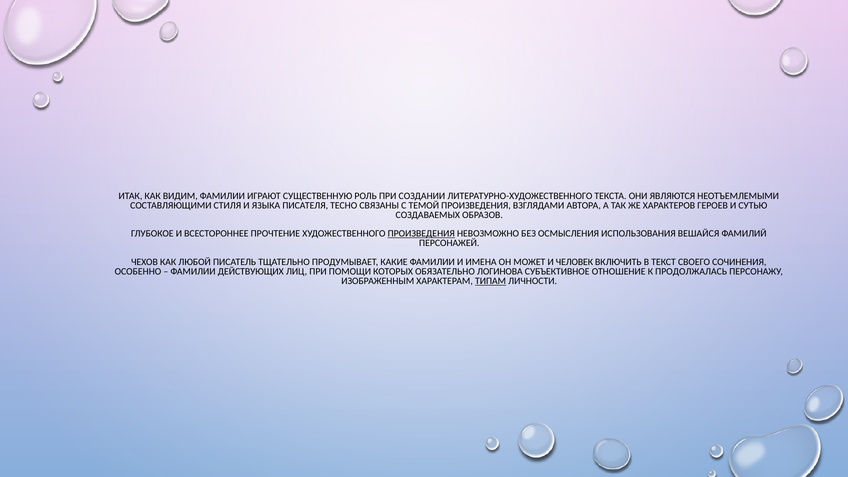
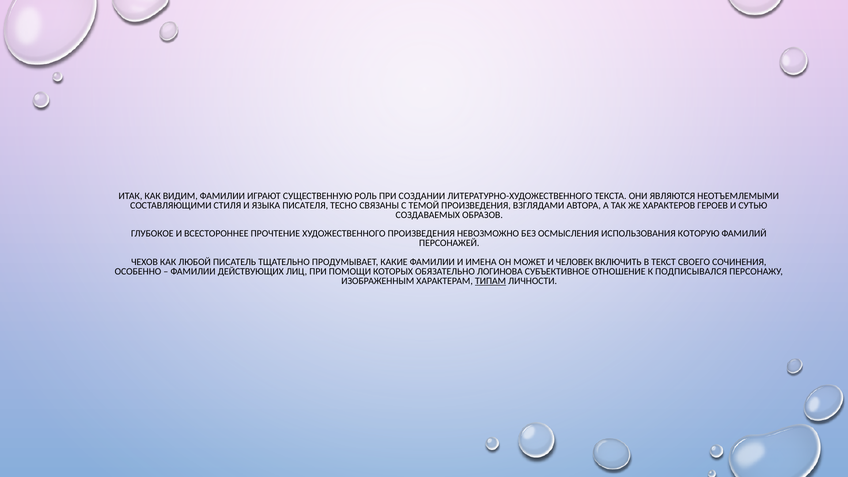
ПРОИЗВЕДЕНИЯ at (421, 234) underline: present -> none
ВЕШАЙСЯ: ВЕШАЙСЯ -> КОТОРУЮ
ПРОДОЛЖАЛАСЬ: ПРОДОЛЖАЛАСЬ -> ПОДПИСЫВАЛСЯ
